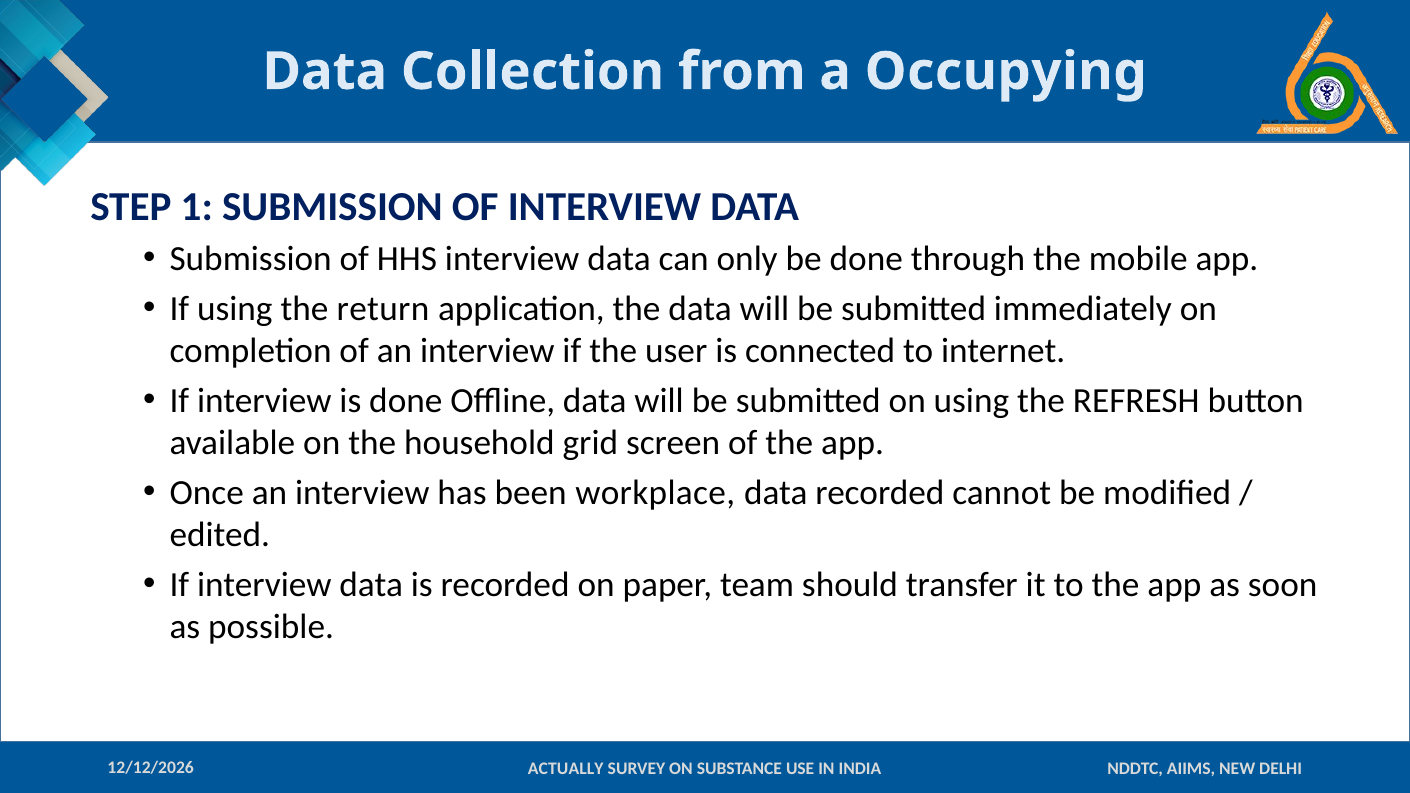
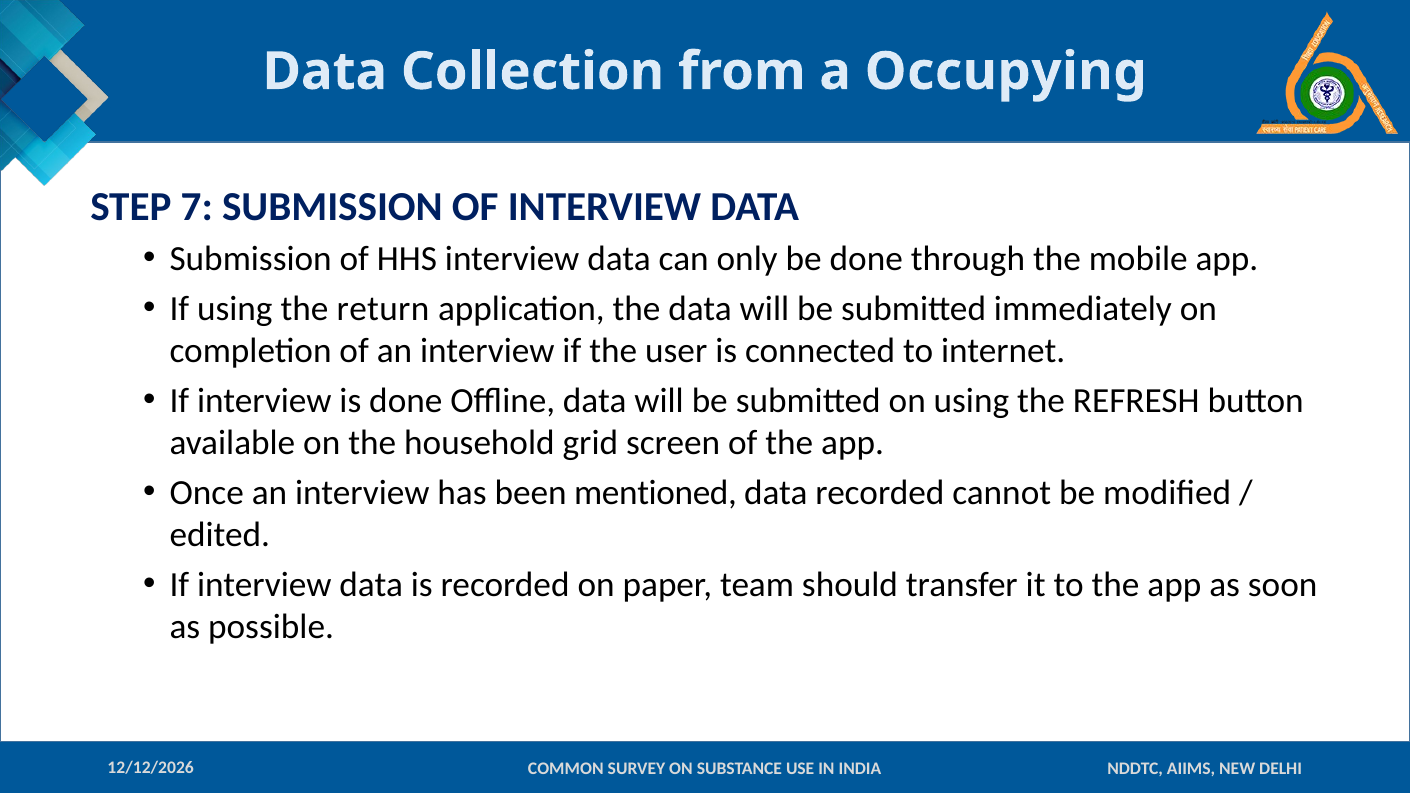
1: 1 -> 7
workplace: workplace -> mentioned
ACTUALLY: ACTUALLY -> COMMON
